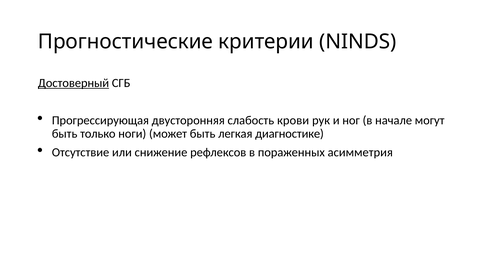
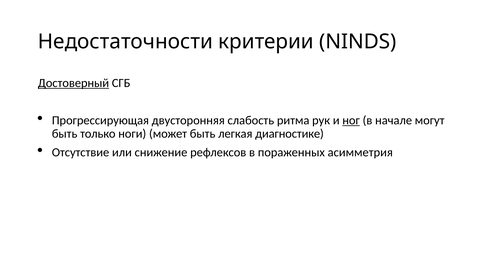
Прогностические: Прогностические -> Недостаточности
крови: крови -> ритма
ног underline: none -> present
